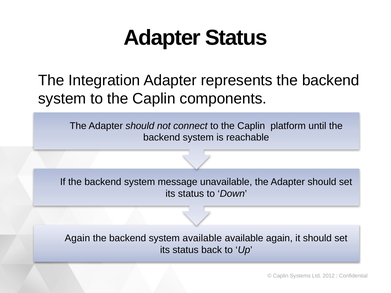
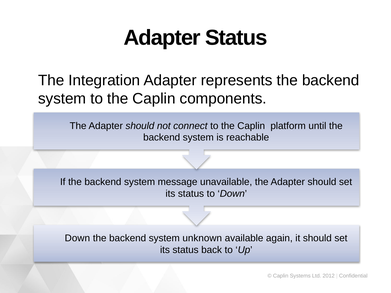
Again at (77, 238): Again -> Down
system available: available -> unknown
